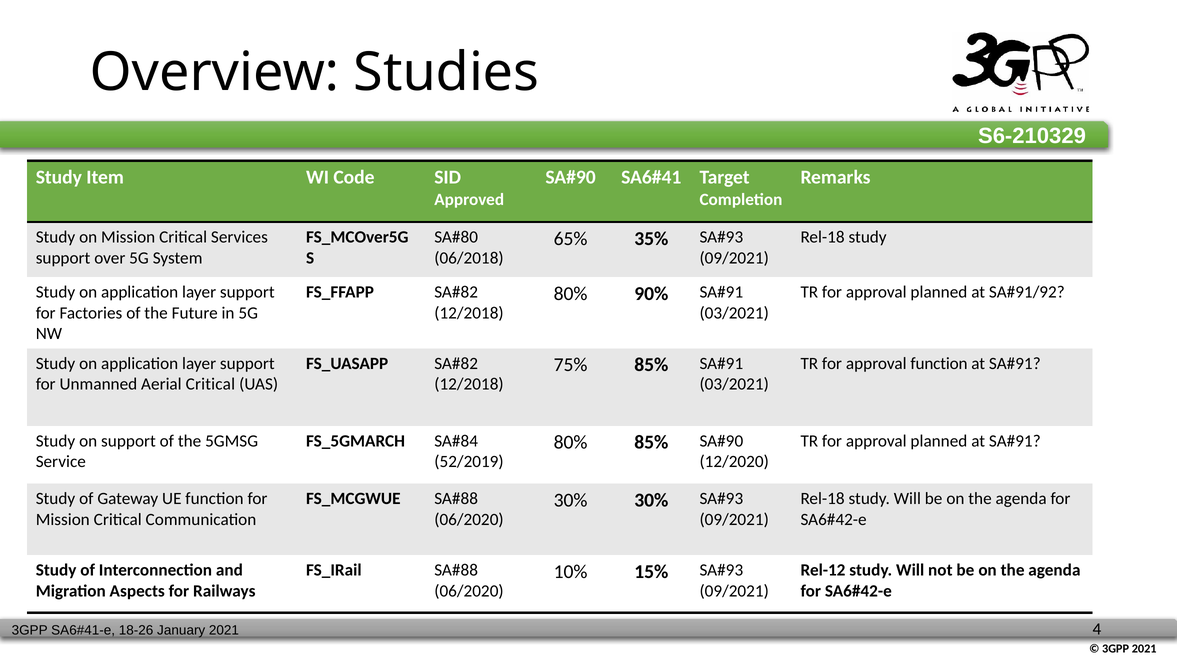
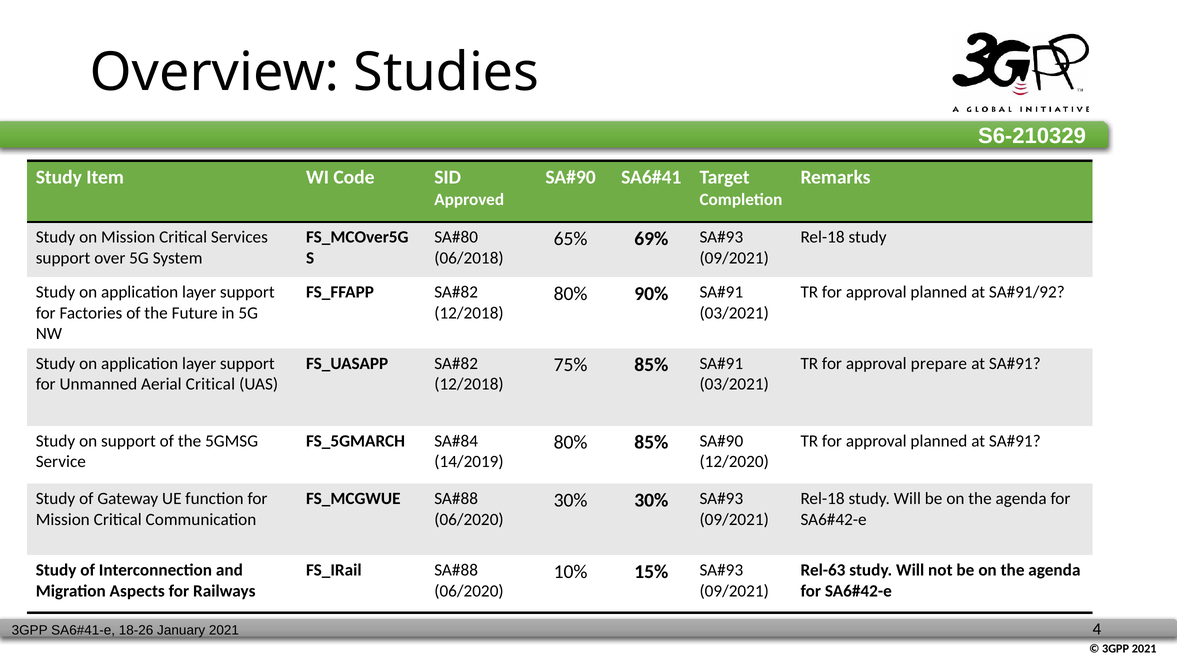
35%: 35% -> 69%
approval function: function -> prepare
52/2019: 52/2019 -> 14/2019
Rel-12: Rel-12 -> Rel-63
